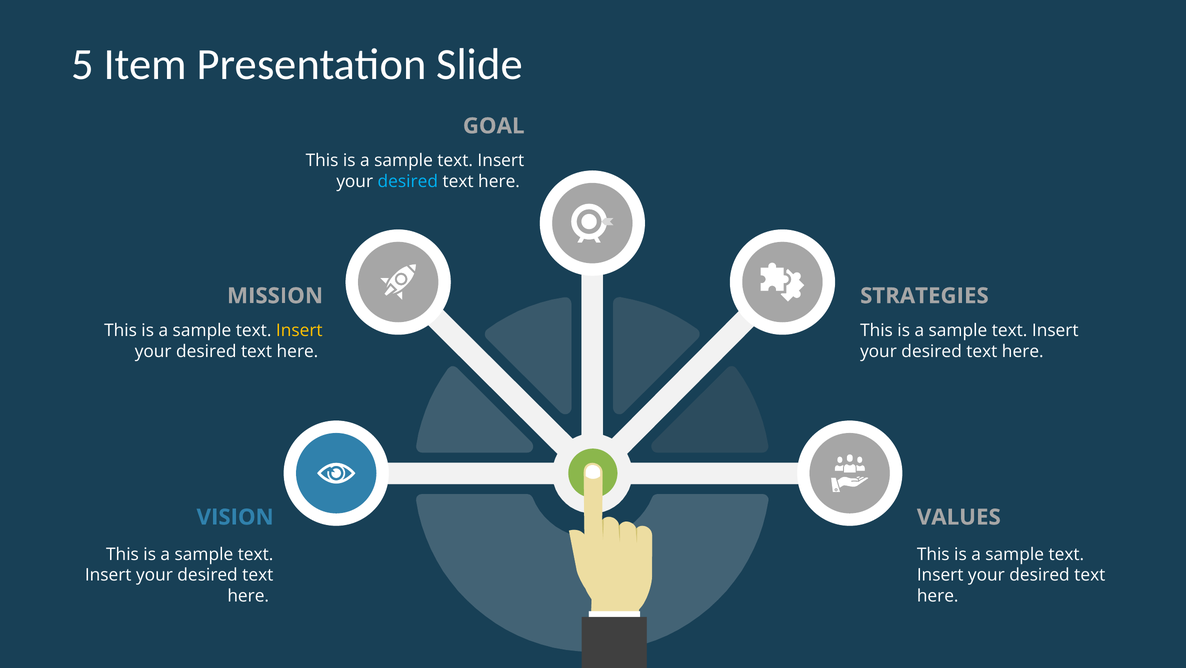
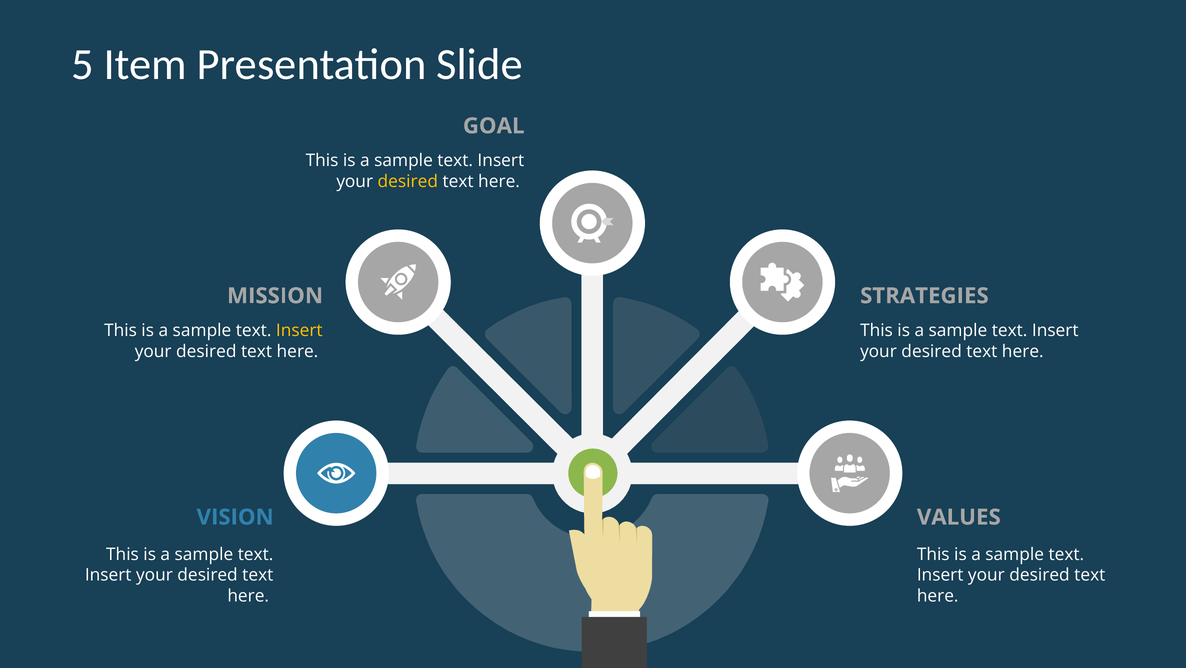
desired at (408, 181) colour: light blue -> yellow
